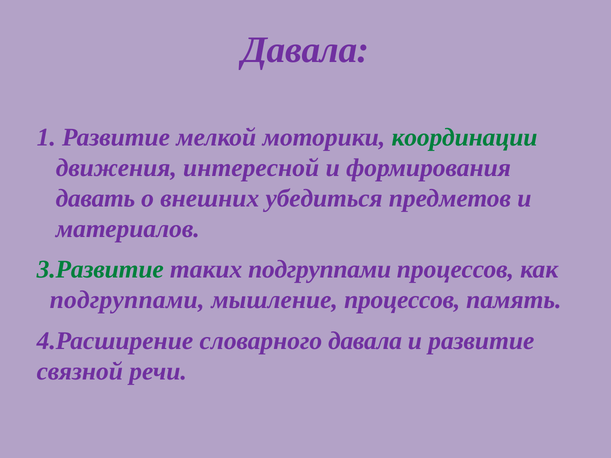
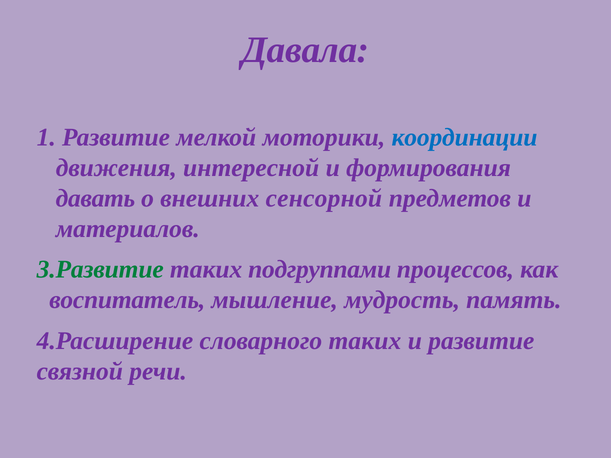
координации colour: green -> blue
убедиться: убедиться -> сенсорной
подгруппами at (127, 300): подгруппами -> воспитатель
мышление процессов: процессов -> мудрость
словарного давала: давала -> таких
